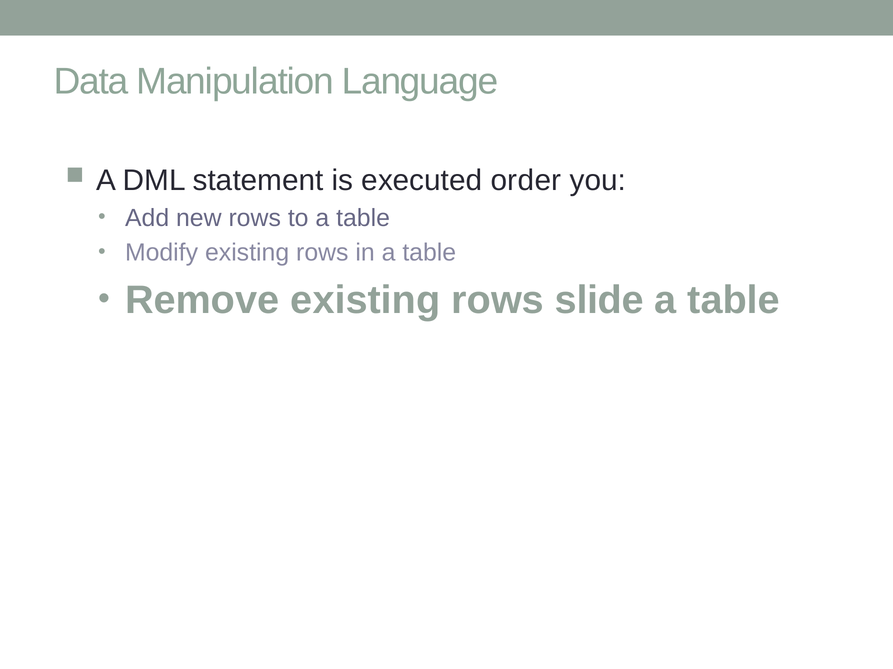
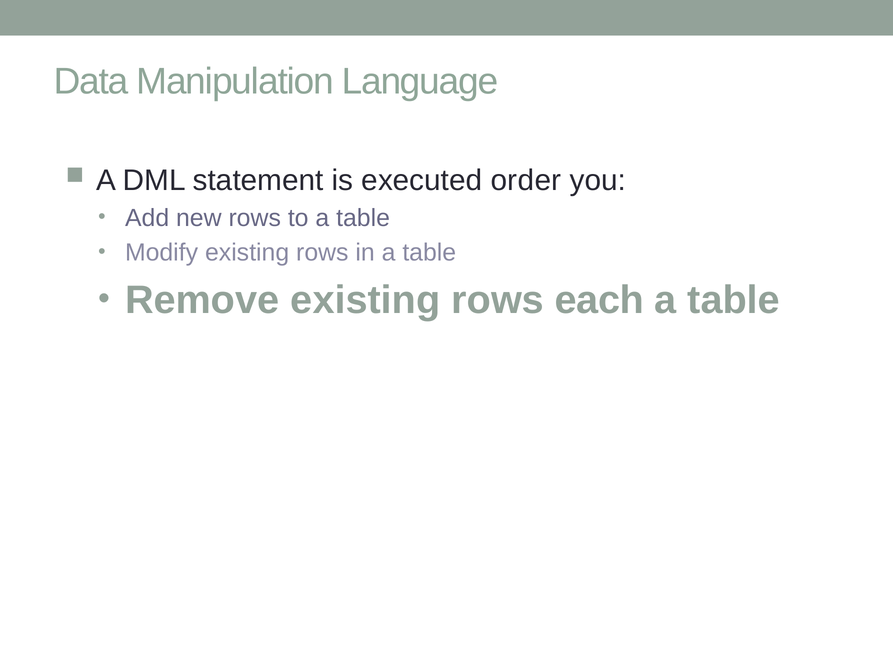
slide: slide -> each
